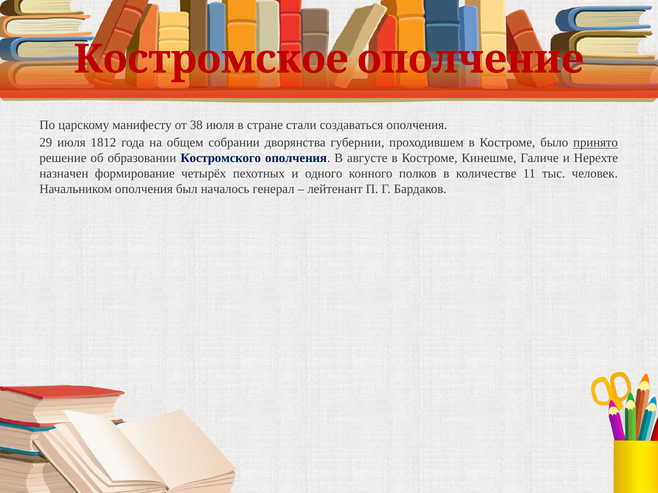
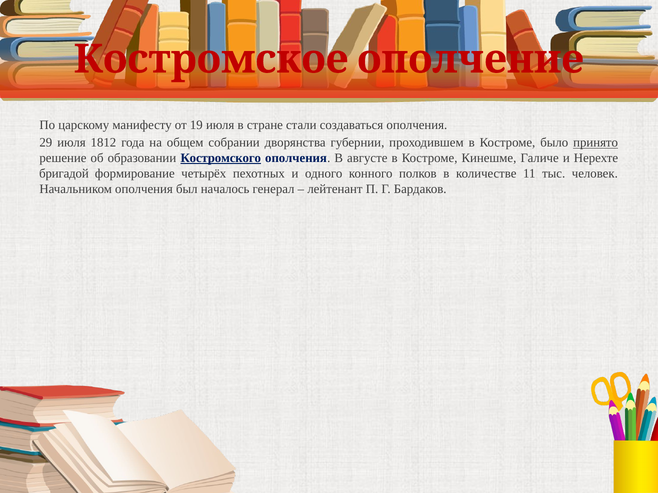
38: 38 -> 19
Костромского underline: none -> present
назначен: назначен -> бригадой
